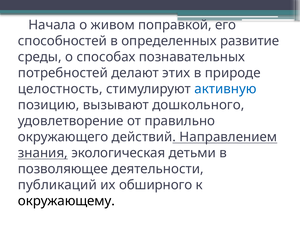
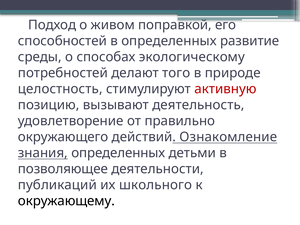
Начала: Начала -> Подход
познавательных: познавательных -> экологическому
этих: этих -> того
активную colour: blue -> red
дошкольного: дошкольного -> деятельность
Направлением: Направлением -> Ознакомление
знания экологическая: экологическая -> определенных
обширного: обширного -> школьного
